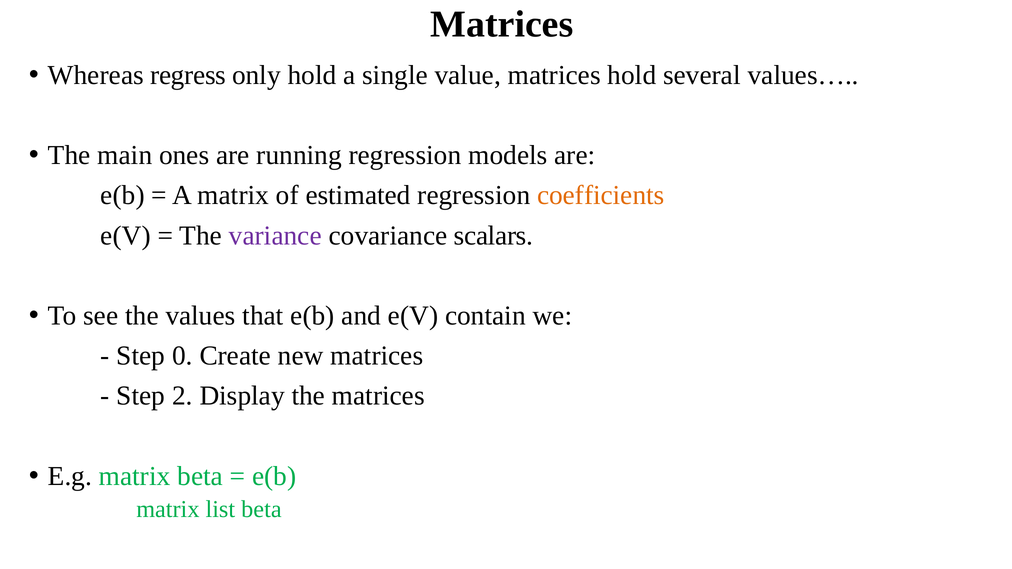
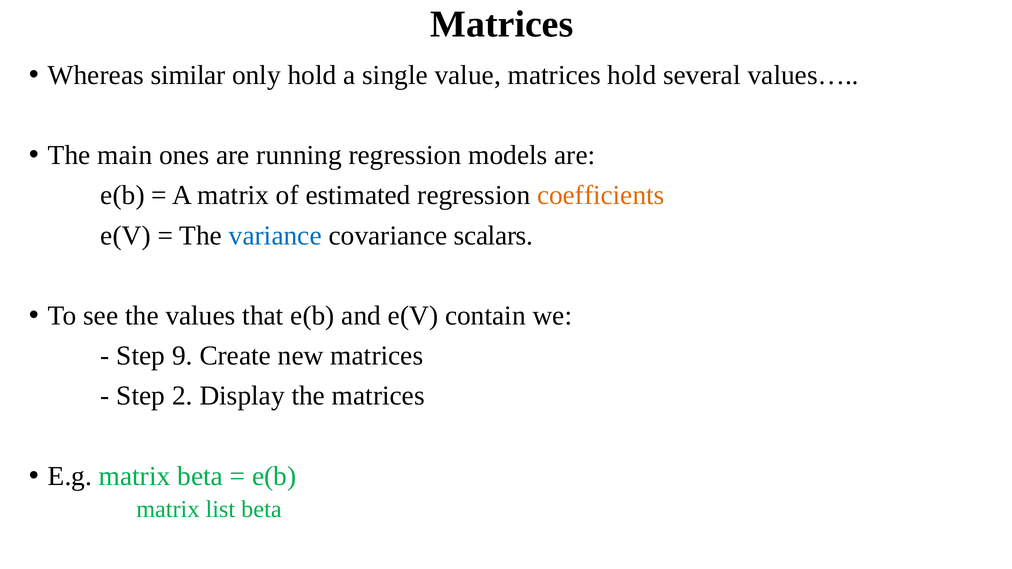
regress: regress -> similar
variance colour: purple -> blue
0: 0 -> 9
